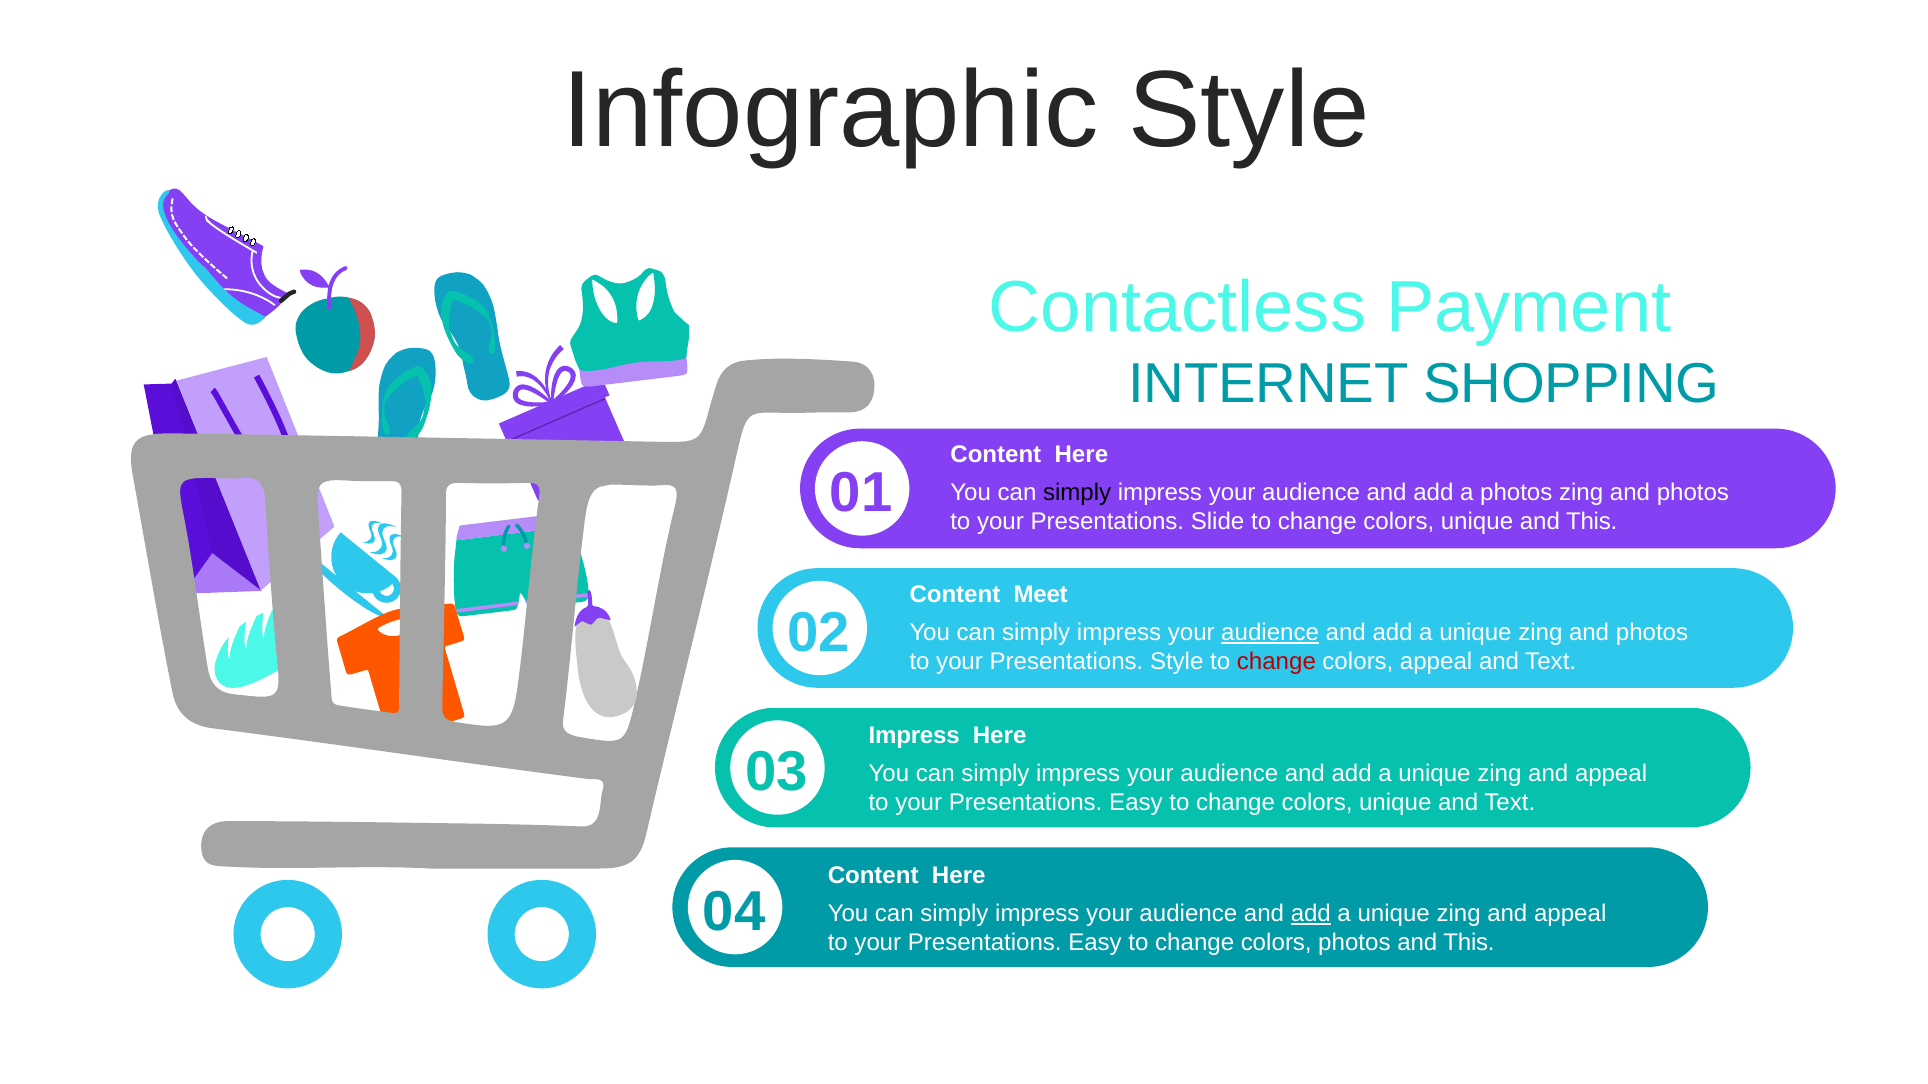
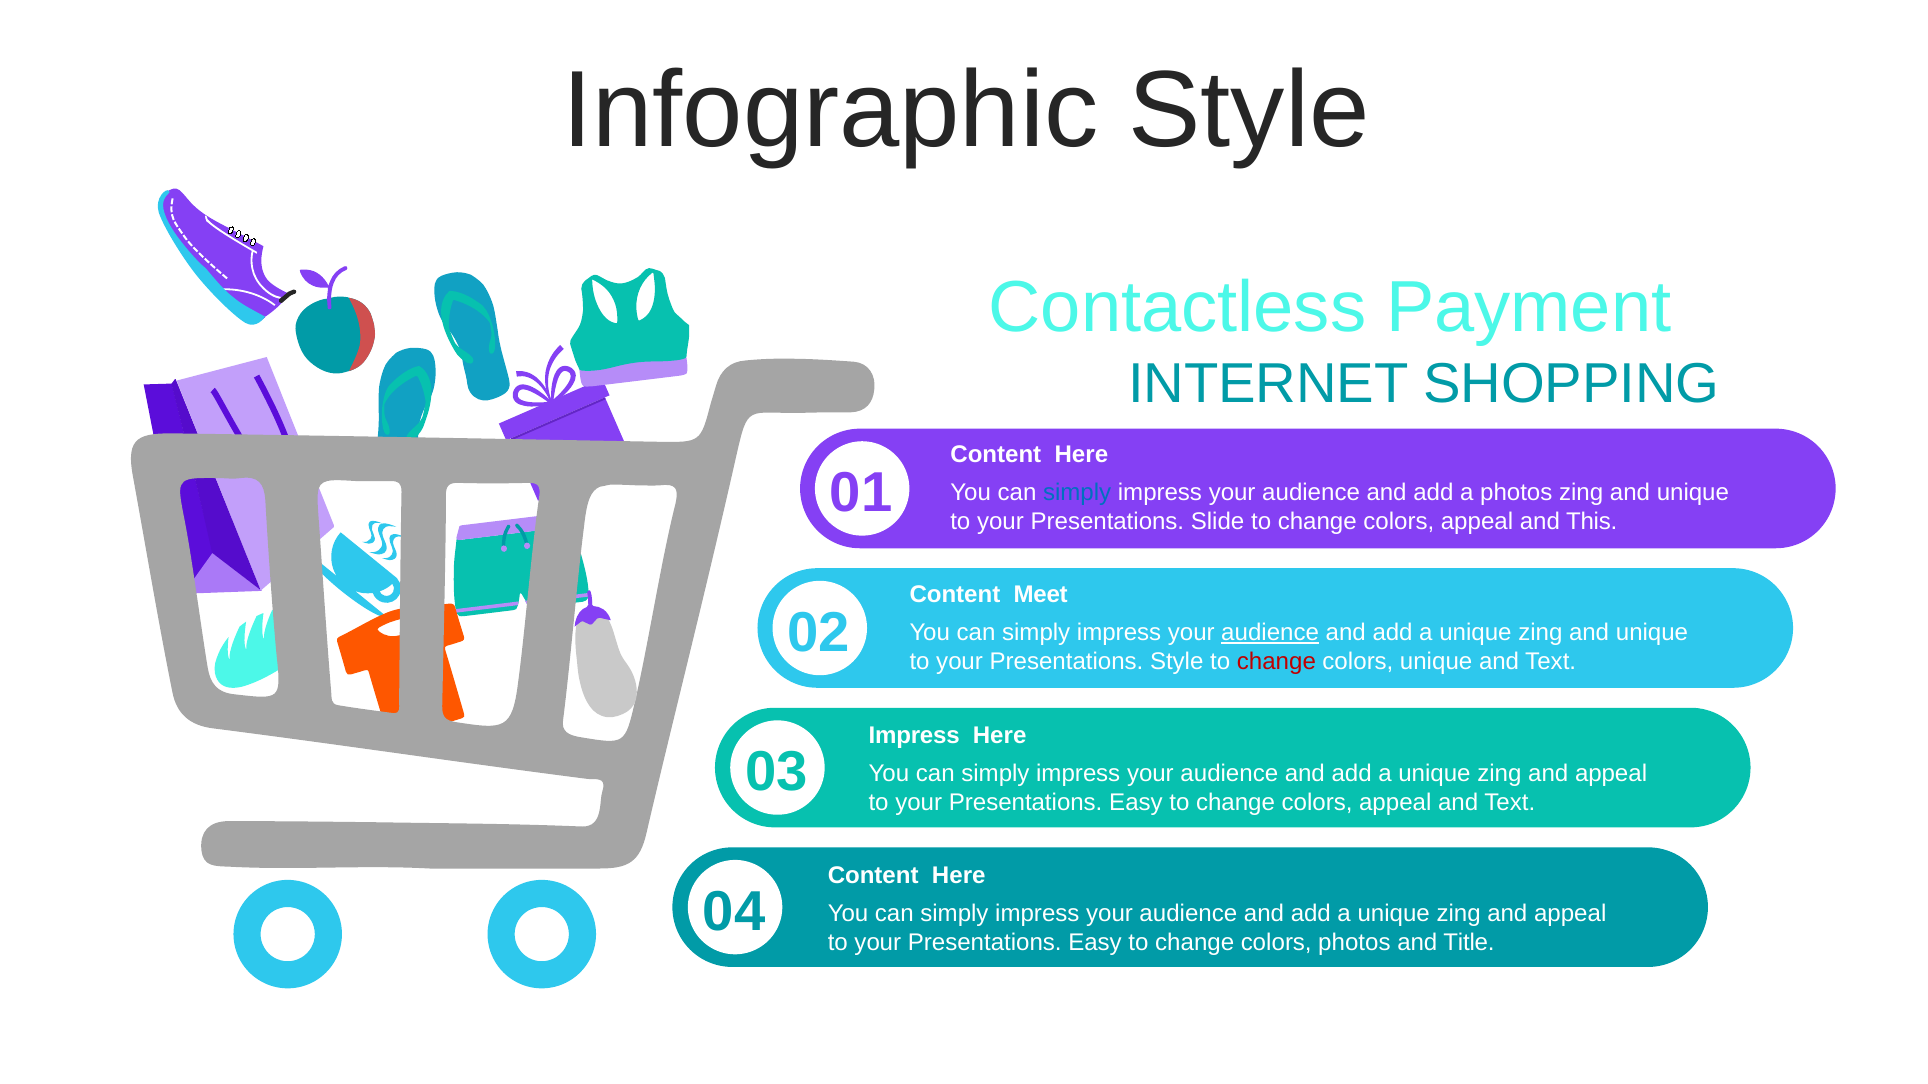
simply at (1077, 493) colour: black -> blue
photos at (1693, 493): photos -> unique
unique at (1477, 521): unique -> appeal
unique zing and photos: photos -> unique
colors appeal: appeal -> unique
unique at (1395, 802): unique -> appeal
add at (1311, 914) underline: present -> none
photos and This: This -> Title
